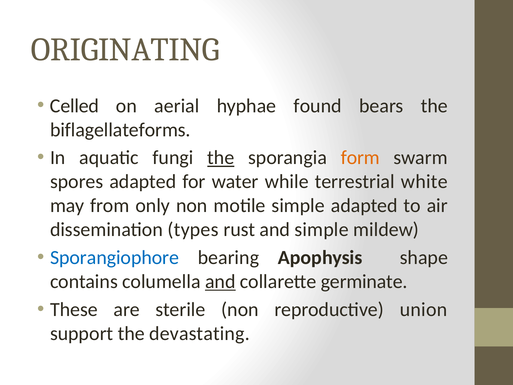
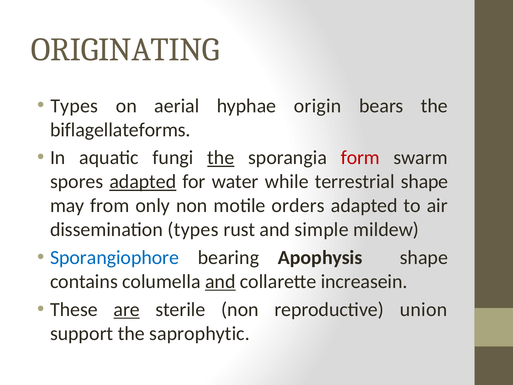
Celled at (74, 106): Celled -> Types
found: found -> origin
form colour: orange -> red
adapted at (143, 182) underline: none -> present
terrestrial white: white -> shape
motile simple: simple -> orders
germinate: germinate -> increasein
are underline: none -> present
devastating: devastating -> saprophytic
